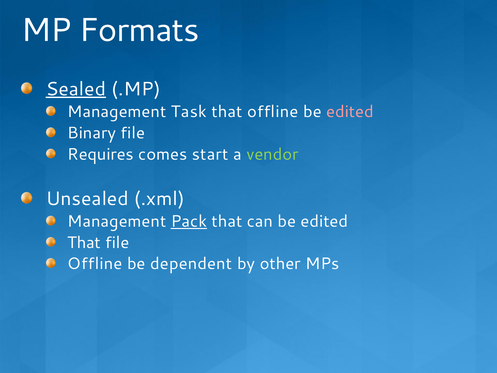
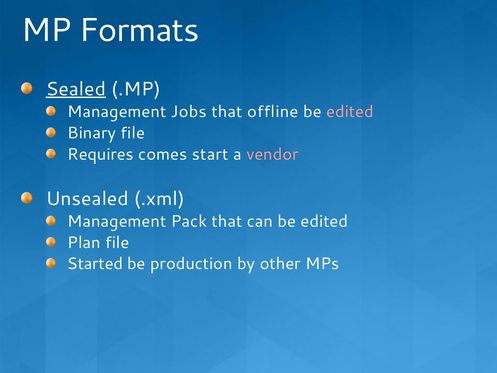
Task: Task -> Jobs
vendor colour: light green -> pink
Pack underline: present -> none
That at (84, 242): That -> Plan
Offline at (95, 264): Offline -> Started
dependent: dependent -> production
